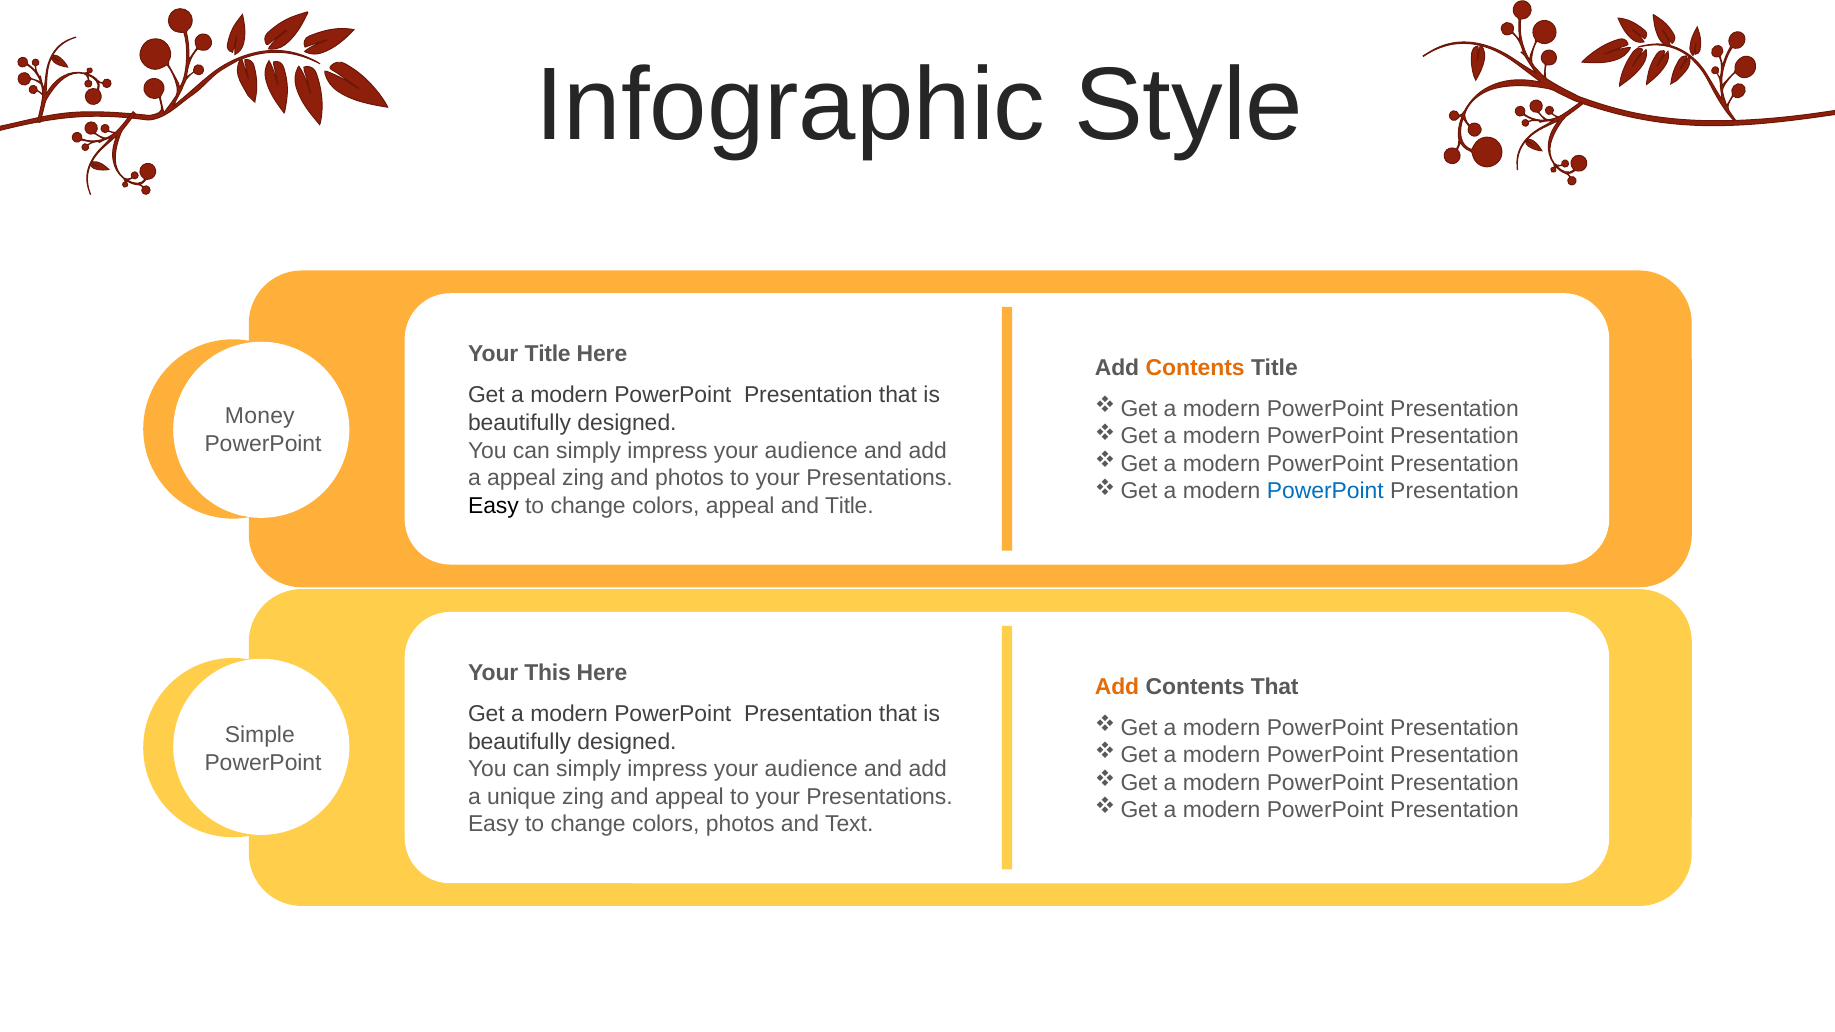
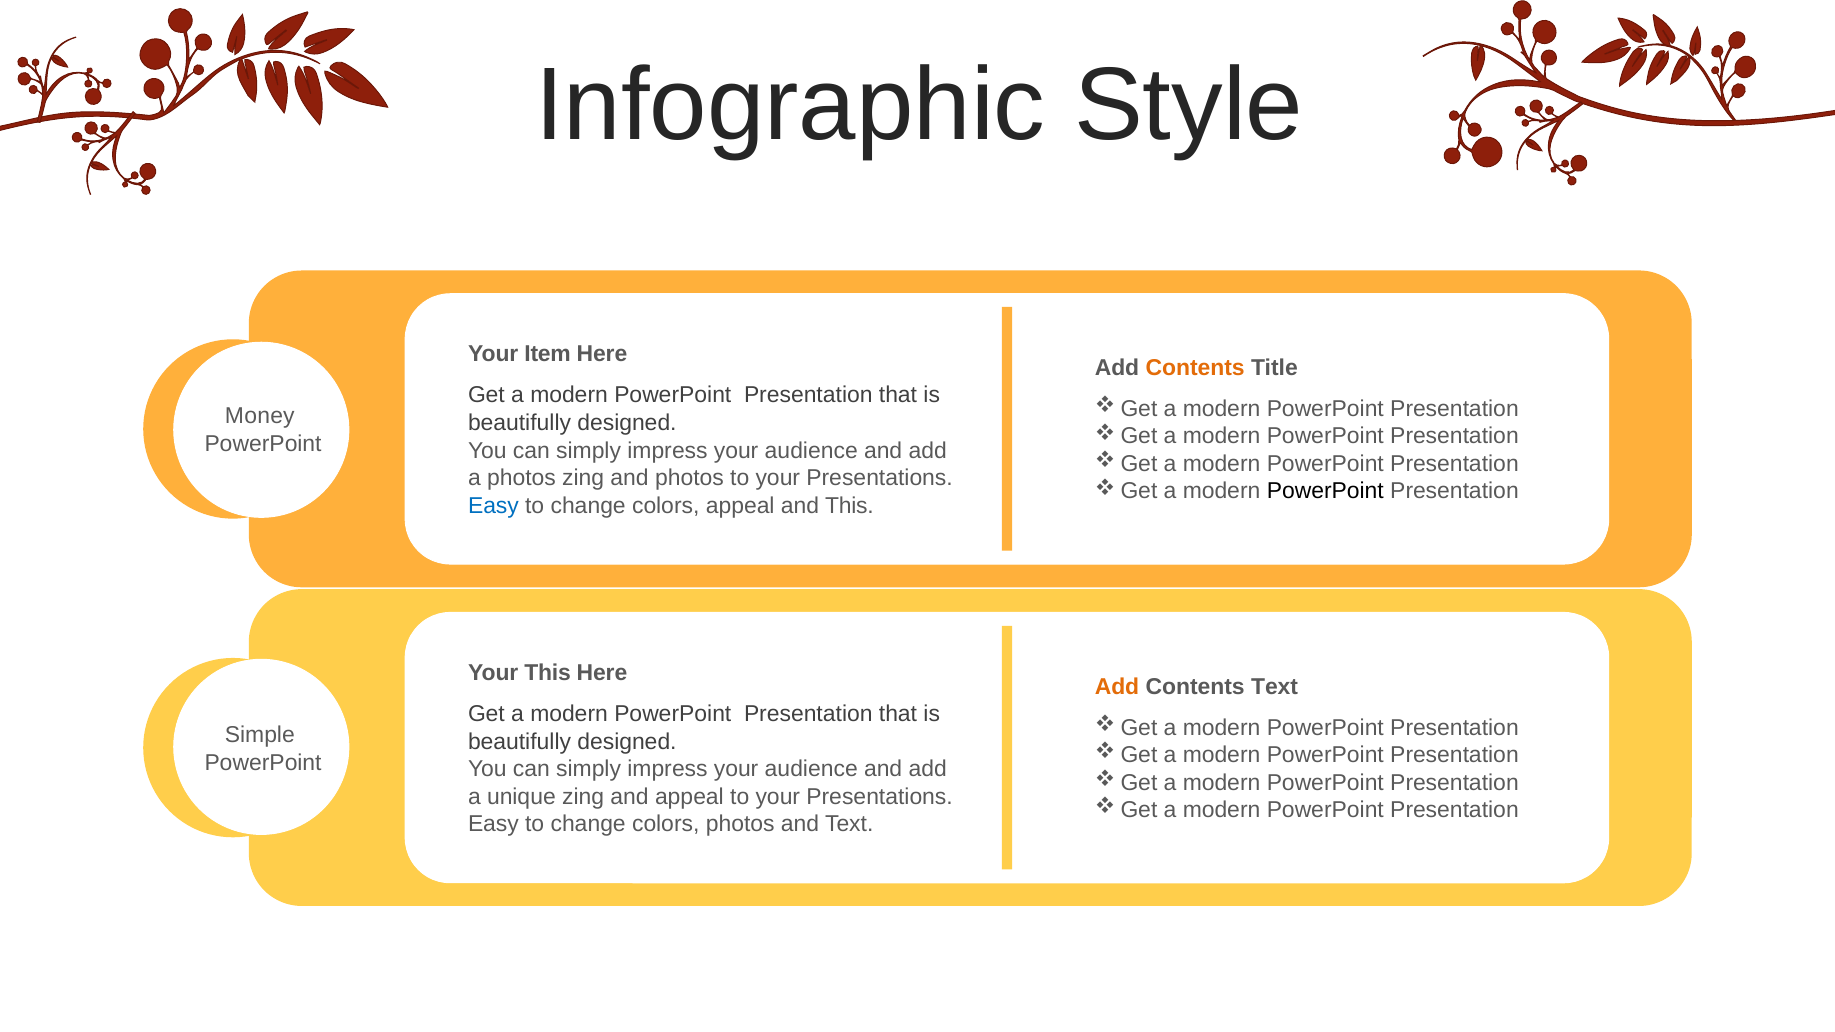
Your Title: Title -> Item
a appeal: appeal -> photos
PowerPoint at (1325, 491) colour: blue -> black
Easy at (493, 506) colour: black -> blue
and Title: Title -> This
Contents That: That -> Text
